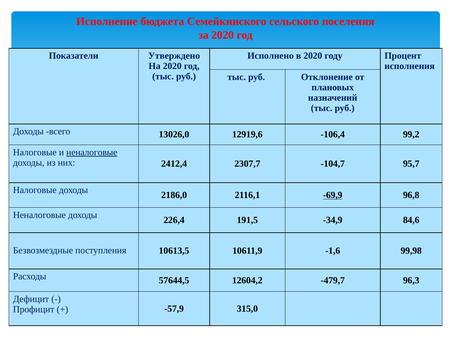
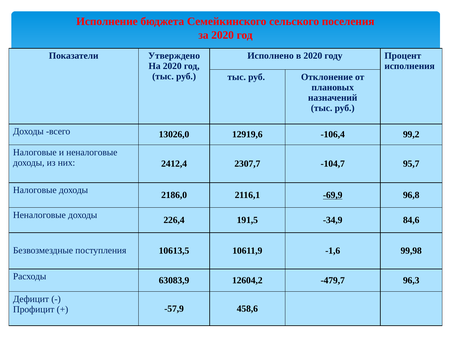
неналоговые at (92, 152) underline: present -> none
57644,5: 57644,5 -> 63083,9
315,0: 315,0 -> 458,6
